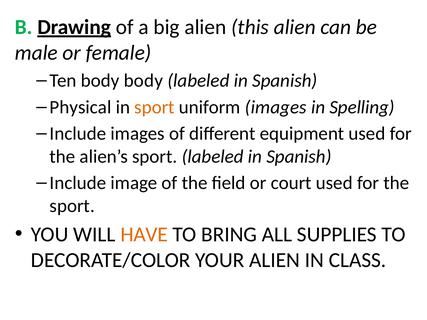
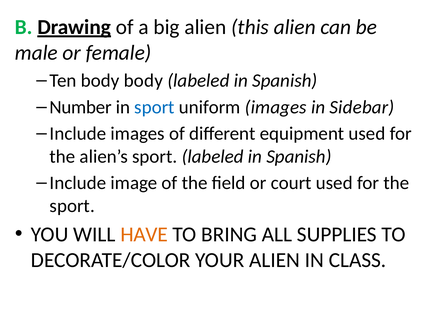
Physical: Physical -> Number
sport at (154, 107) colour: orange -> blue
Spelling: Spelling -> Sidebar
